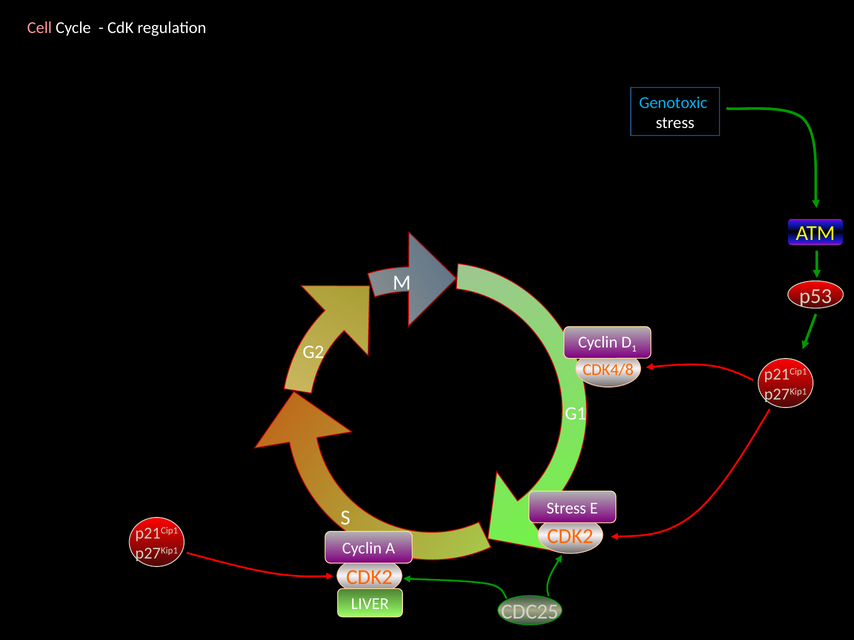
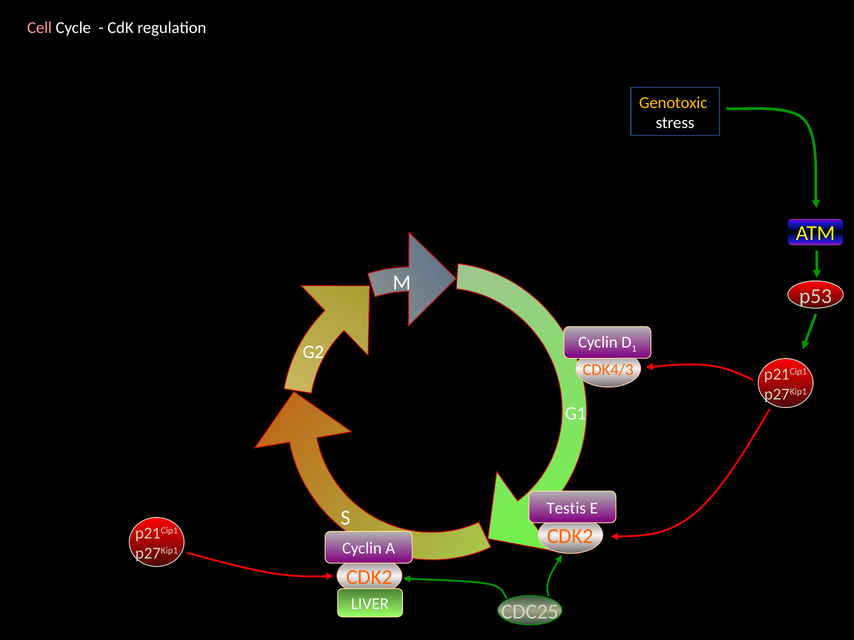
Genotoxic colour: light blue -> yellow
CDK4/8: CDK4/8 -> CDK4/3
Stress at (566, 508): Stress -> Testis
